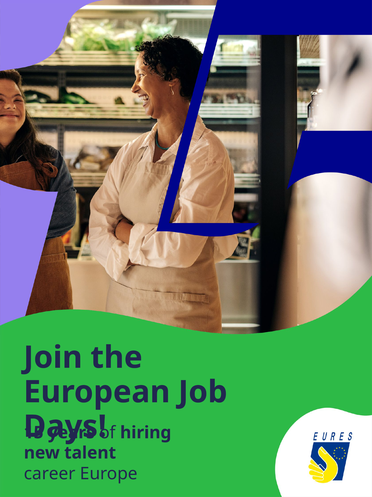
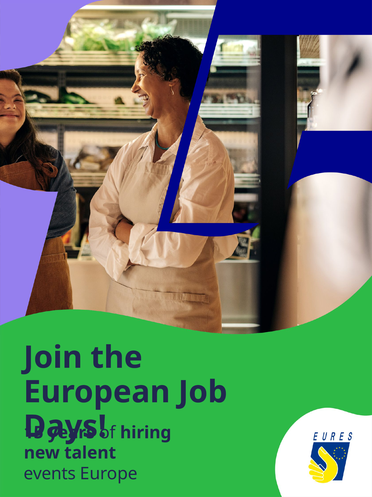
career: career -> events
